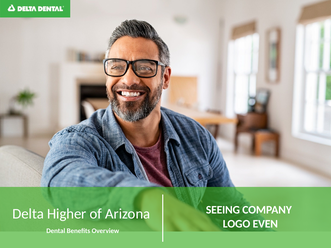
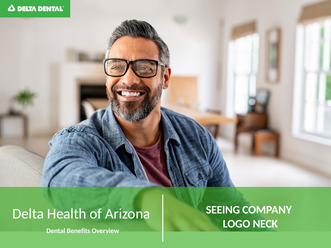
Higher: Higher -> Health
EVEN: EVEN -> NECK
